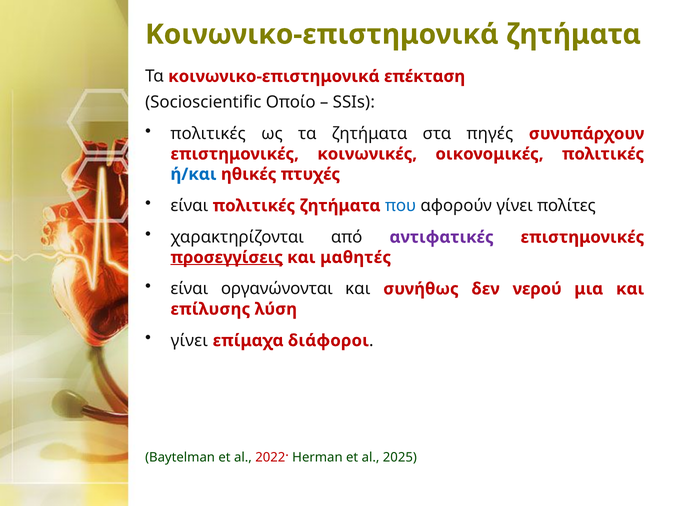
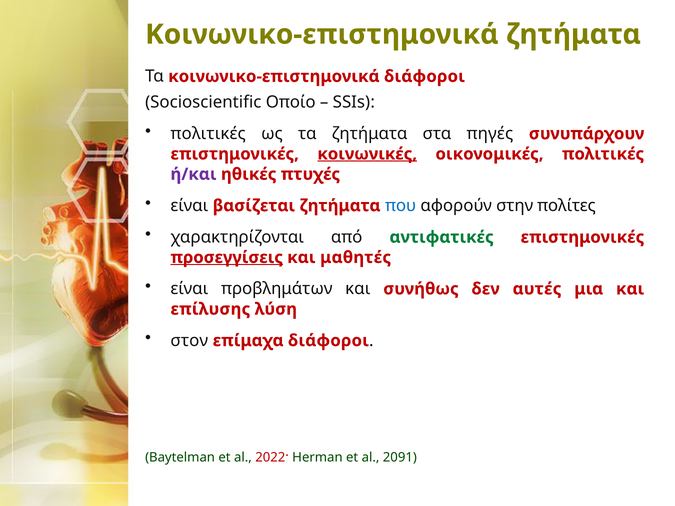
κοινωνικο-επιστημονικά επέκταση: επέκταση -> διάφοροι
κοινωνικές underline: none -> present
ή/και colour: blue -> purple
είναι πολιτικές: πολιτικές -> βασίζεται
αφορούν γίνει: γίνει -> στην
αντιφατικές colour: purple -> green
οργανώνονται: οργανώνονται -> προβλημάτων
νερού: νερού -> αυτές
γίνει at (189, 341): γίνει -> στον
2025: 2025 -> 2091
